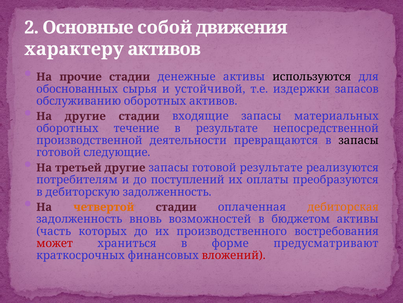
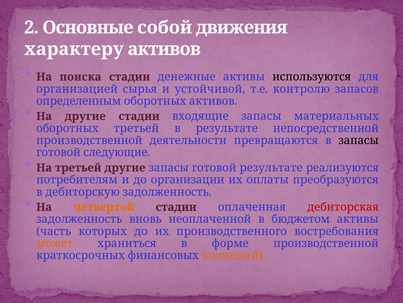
прочие: прочие -> поиска
обоснованных: обоснованных -> организацией
издержки: издержки -> контролю
обслуживанию: обслуживанию -> определенным
оборотных течение: течение -> третьей
поступлений: поступлений -> организации
дебиторская colour: orange -> red
возможностей: возможностей -> неоплаченной
может colour: red -> orange
форме предусматривают: предусматривают -> производственной
вложений colour: red -> orange
